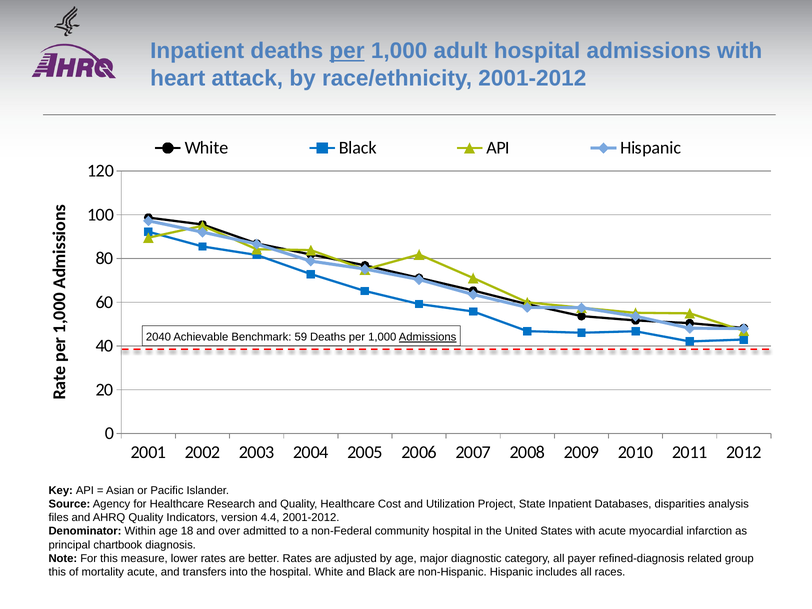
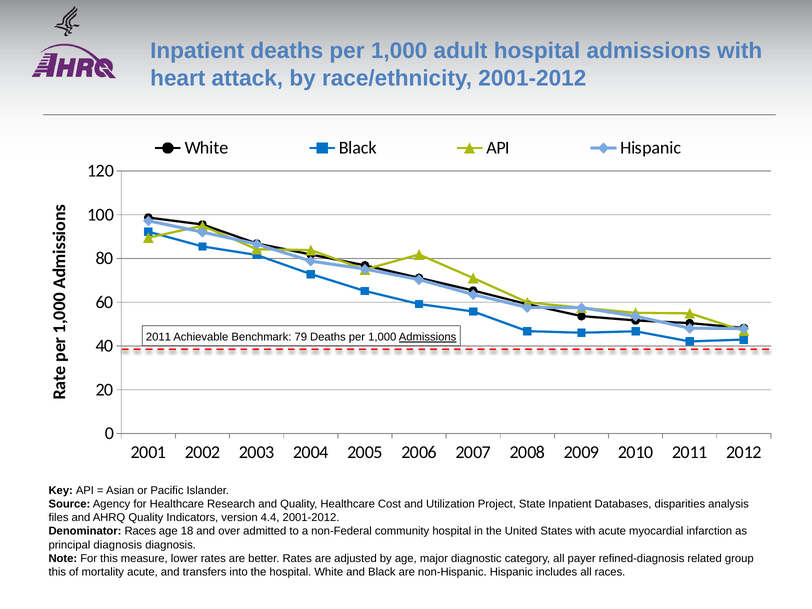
per at (347, 51) underline: present -> none
2040 at (158, 337): 2040 -> 2011
59: 59 -> 79
Denominator Within: Within -> Races
principal chartbook: chartbook -> diagnosis
